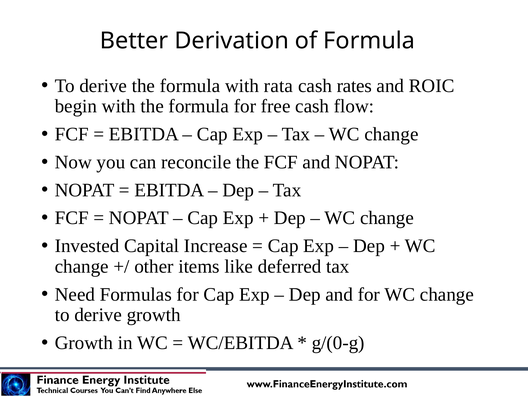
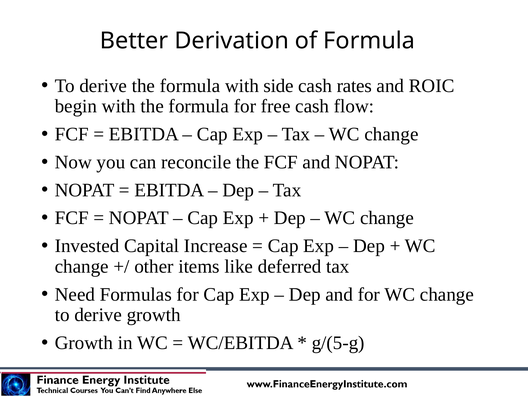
rata: rata -> side
g/(0-g: g/(0-g -> g/(5-g
